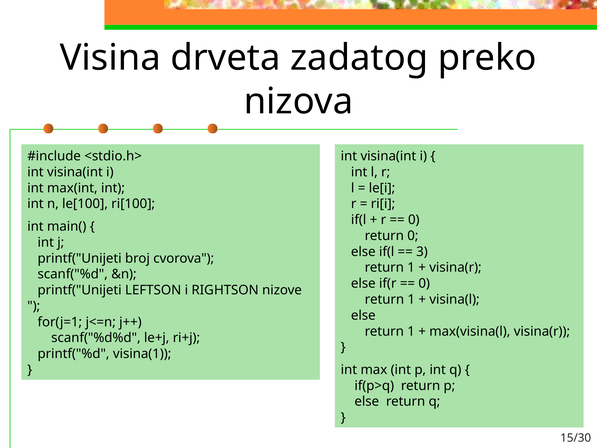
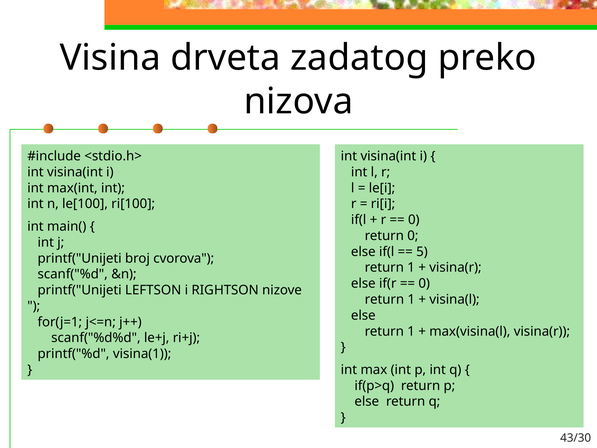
3: 3 -> 5
15/30: 15/30 -> 43/30
